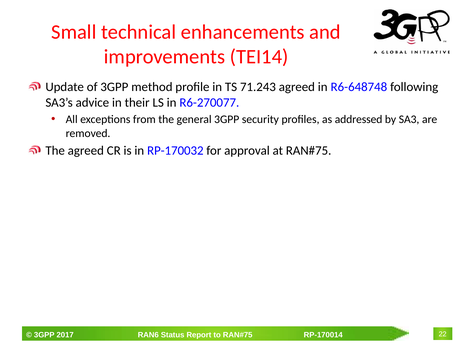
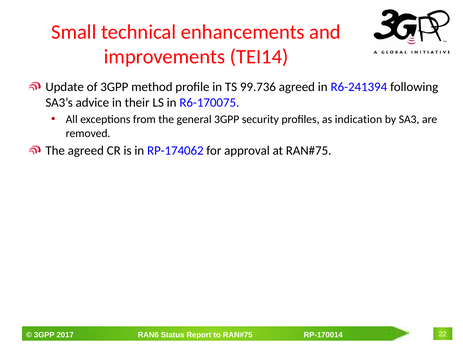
71.243: 71.243 -> 99.736
R6-648748: R6-648748 -> R6-241394
R6-270077: R6-270077 -> R6-170075
addressed: addressed -> indication
RP-170032: RP-170032 -> RP-174062
